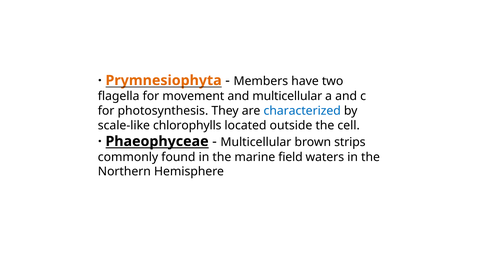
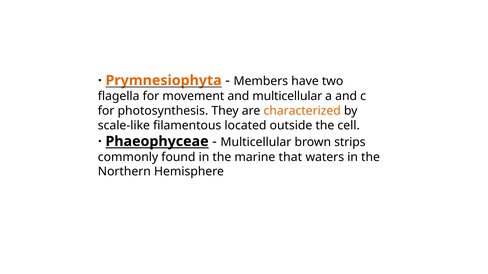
characterized colour: blue -> orange
chlorophylls: chlorophylls -> filamentous
field: field -> that
